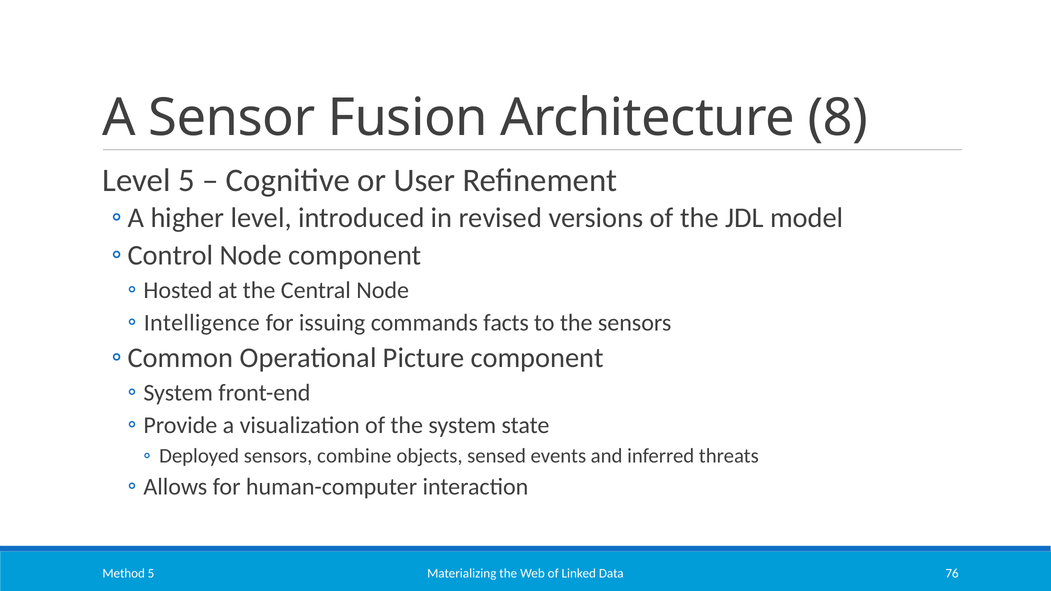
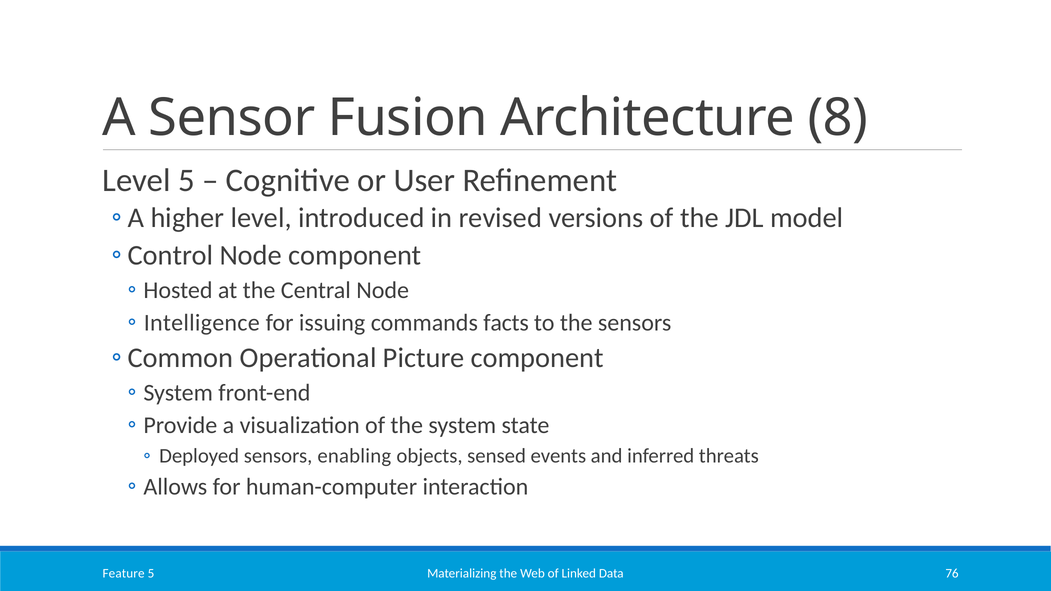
combine: combine -> enabling
Method: Method -> Feature
